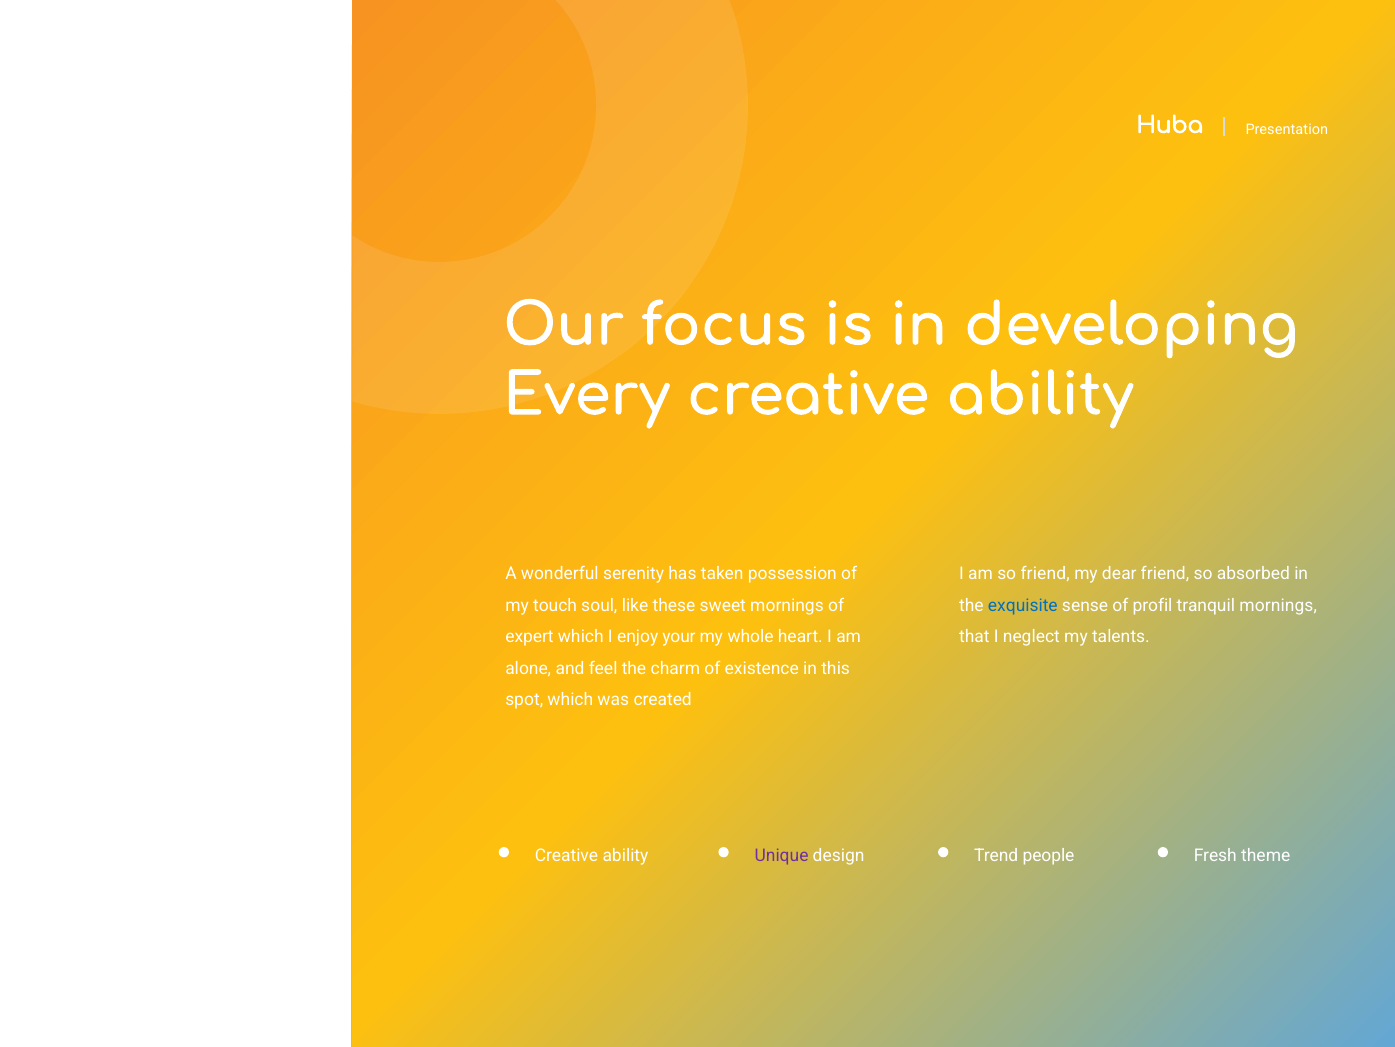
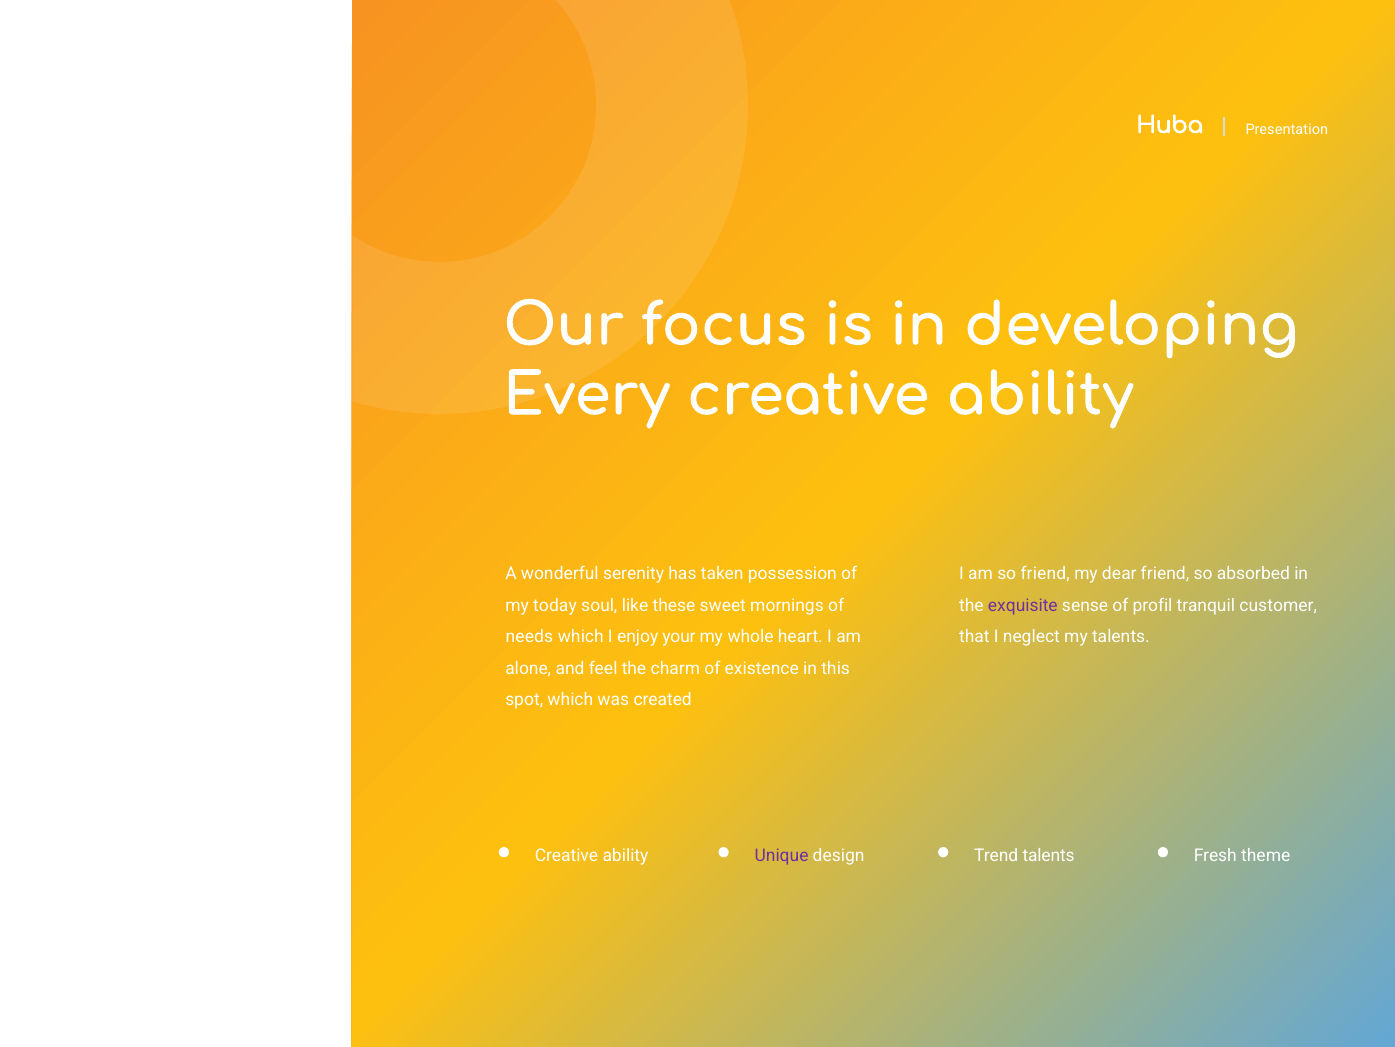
touch: touch -> today
exquisite colour: blue -> purple
tranquil mornings: mornings -> customer
expert: expert -> needs
Trend people: people -> talents
